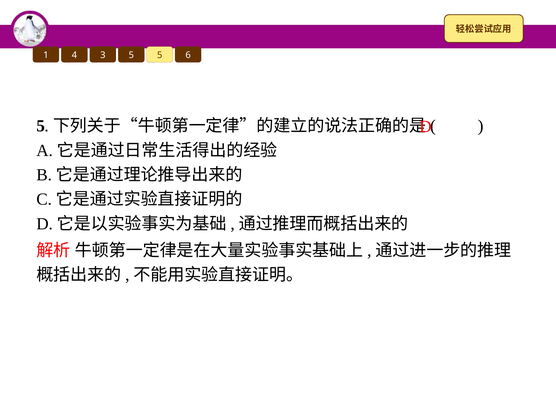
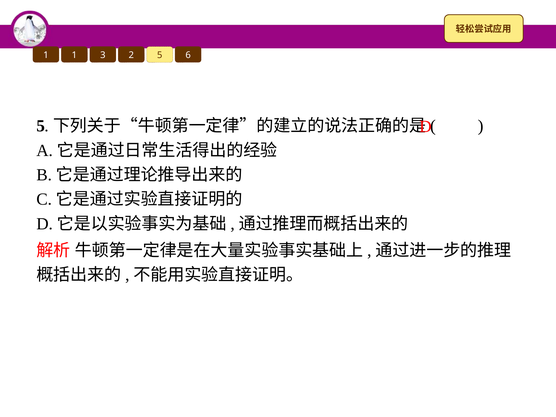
1 4: 4 -> 1
3 5: 5 -> 2
